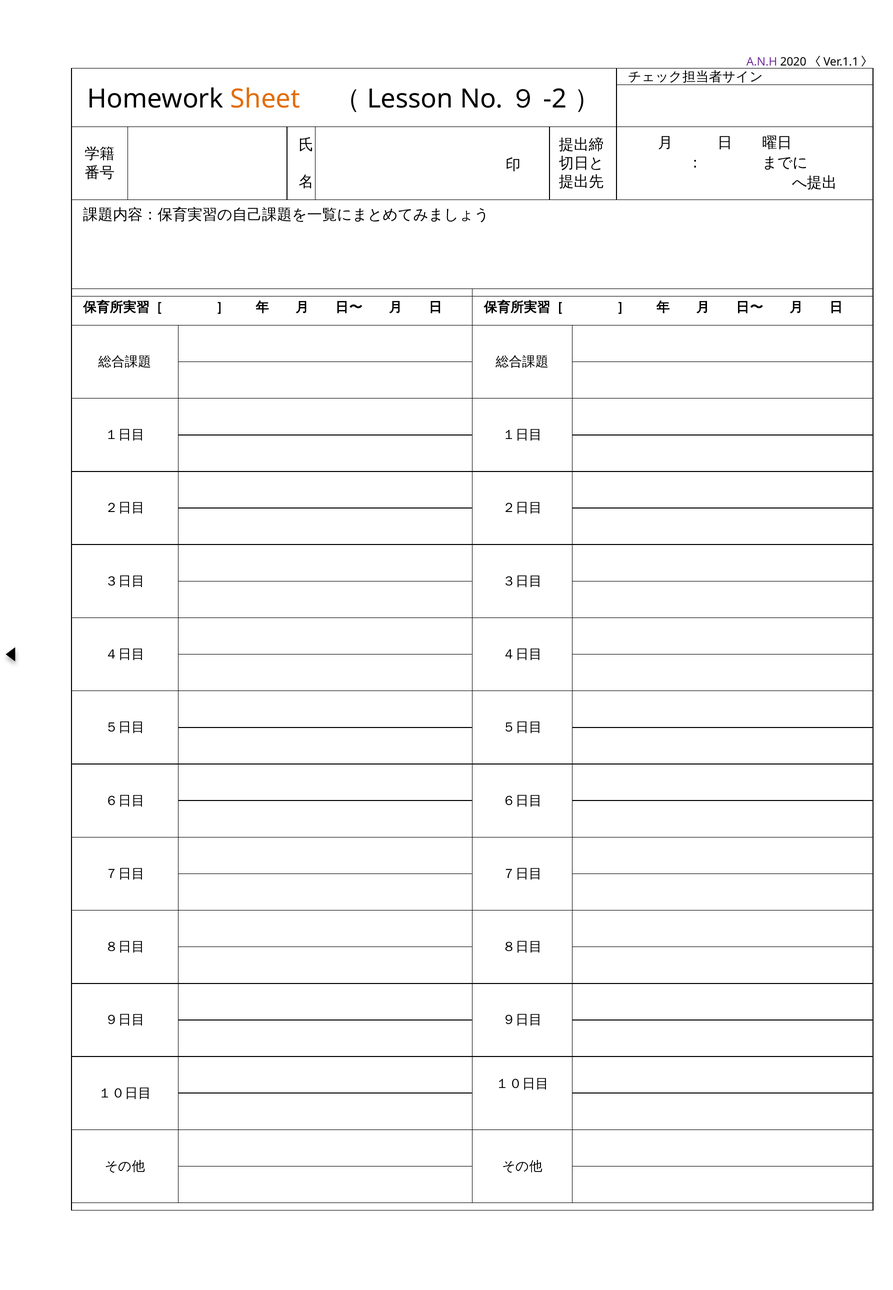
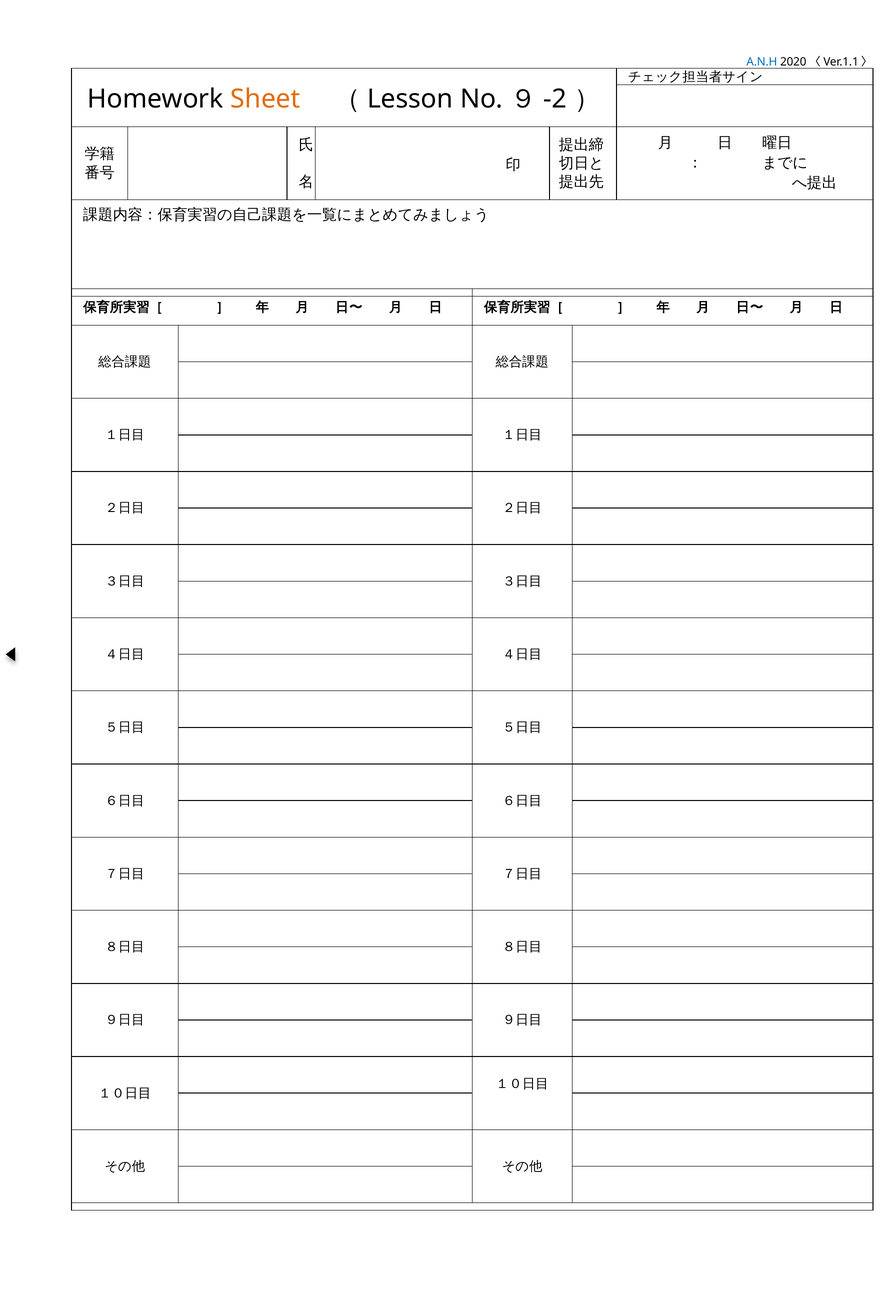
A.N.H colour: purple -> blue
